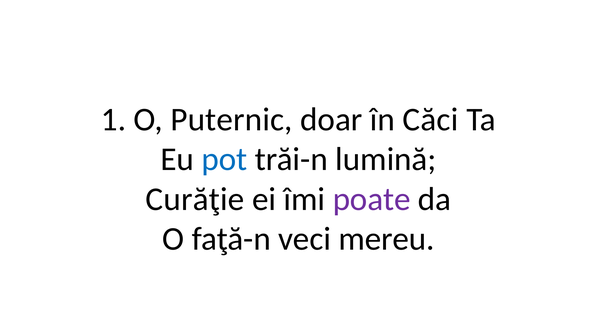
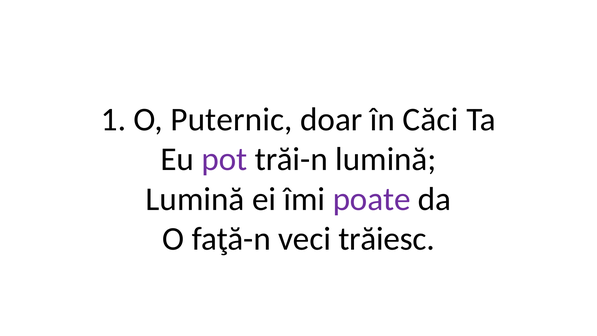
pot colour: blue -> purple
Curăţie at (195, 199): Curăţie -> Lumină
mereu: mereu -> trăiesc
